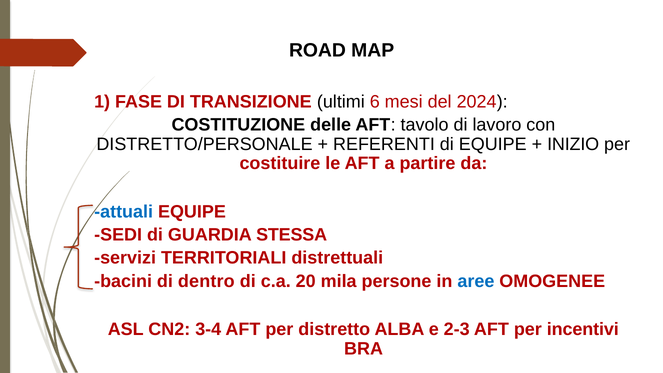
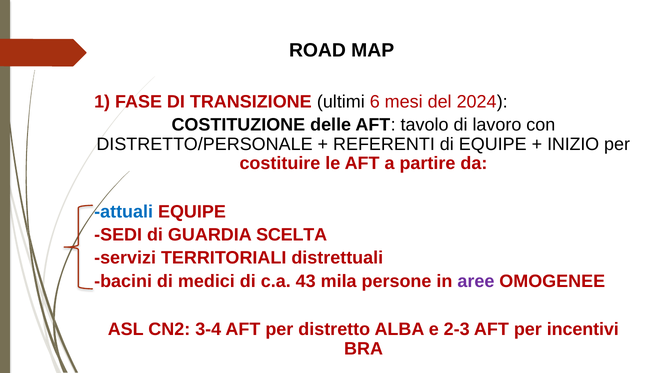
STESSA: STESSA -> SCELTA
dentro: dentro -> medici
20: 20 -> 43
aree colour: blue -> purple
